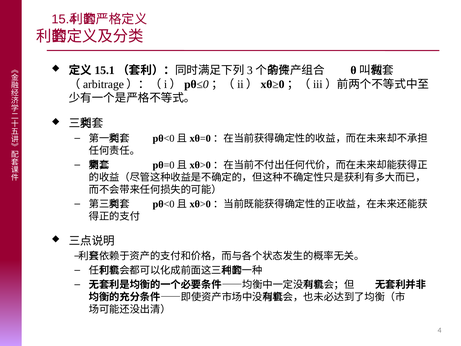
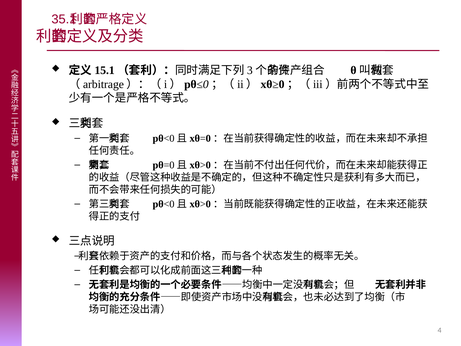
15.4: 15.4 -> 35.1
